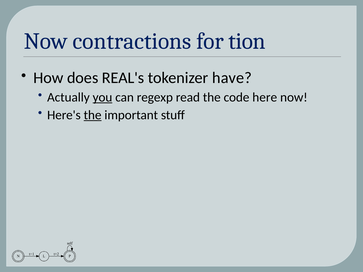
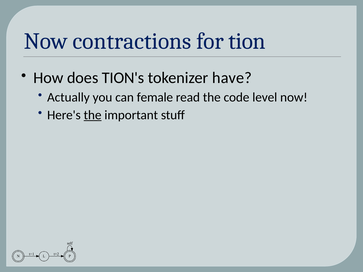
REAL's: REAL's -> TION's
you underline: present -> none
regexp: regexp -> female
here: here -> level
